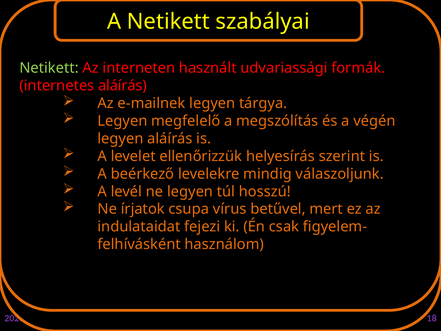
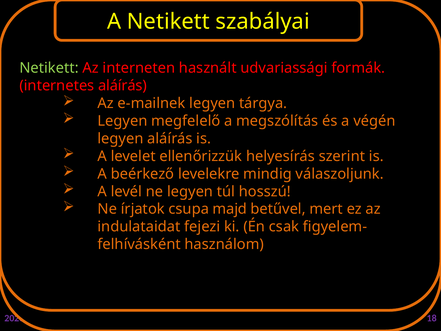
vírus at (230, 209): vírus -> majd
